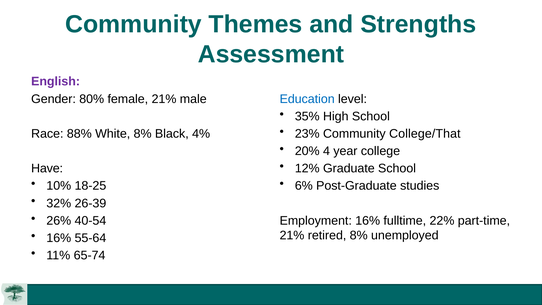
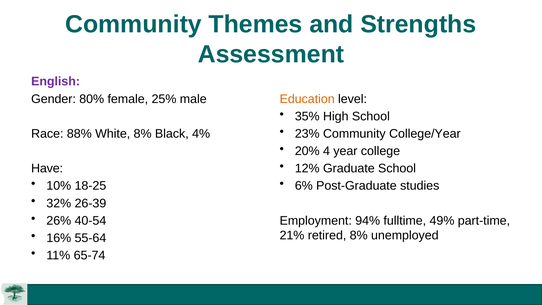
female 21%: 21% -> 25%
Education colour: blue -> orange
College/That: College/That -> College/Year
Employment 16%: 16% -> 94%
22%: 22% -> 49%
